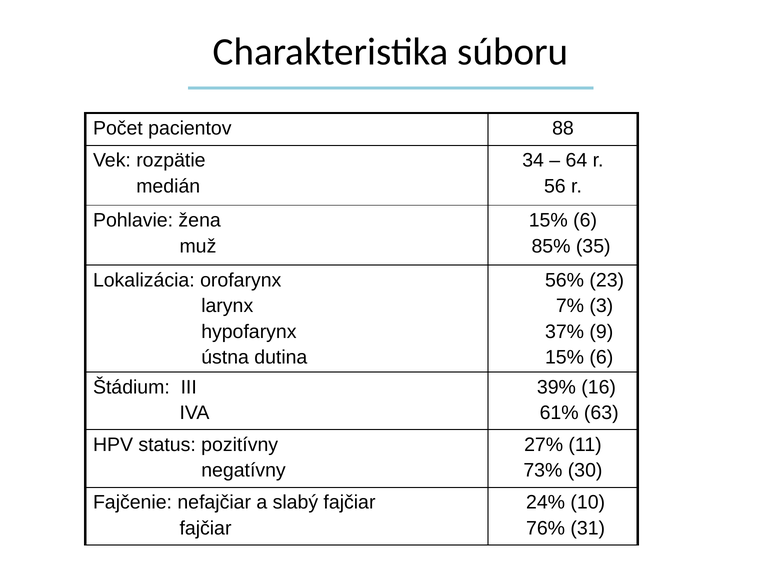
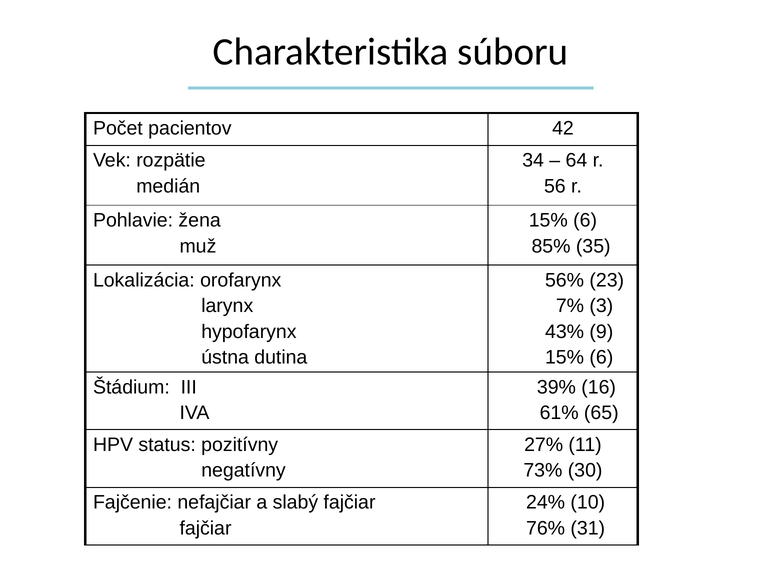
88: 88 -> 42
37%: 37% -> 43%
63: 63 -> 65
